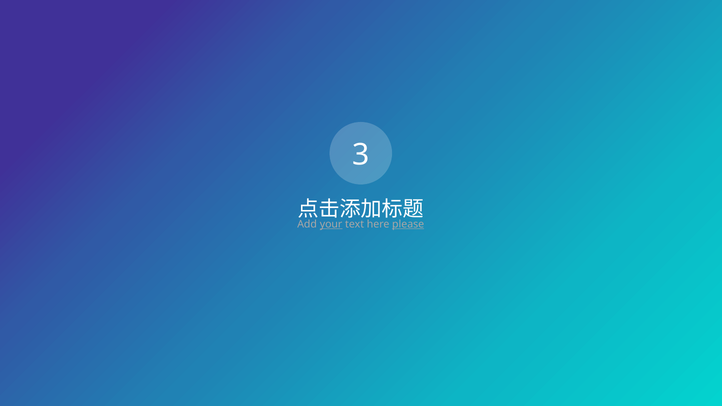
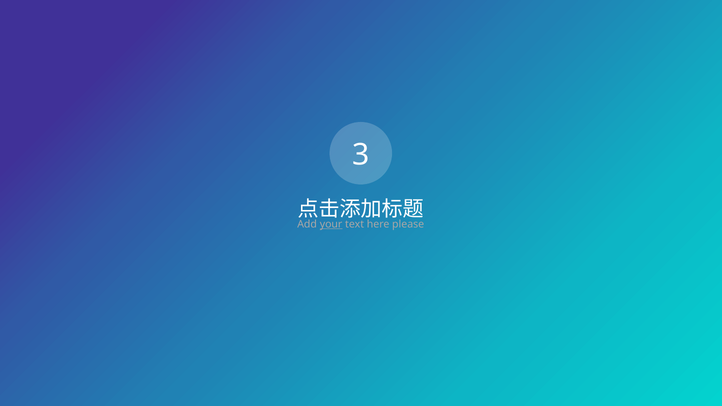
please underline: present -> none
